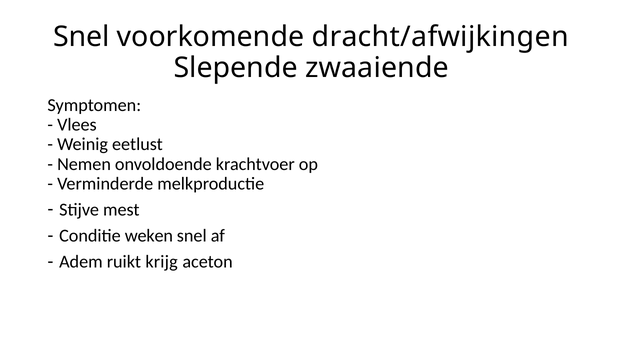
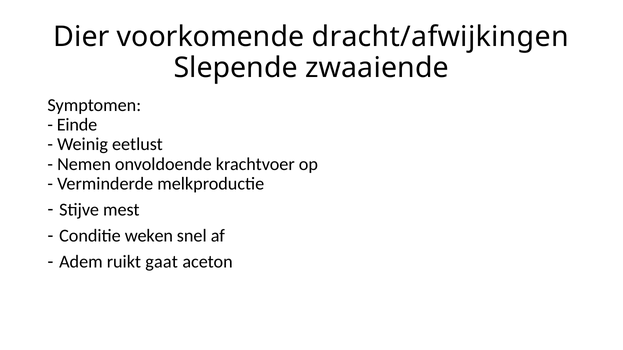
Snel at (81, 37): Snel -> Dier
Vlees: Vlees -> Einde
krijg: krijg -> gaat
